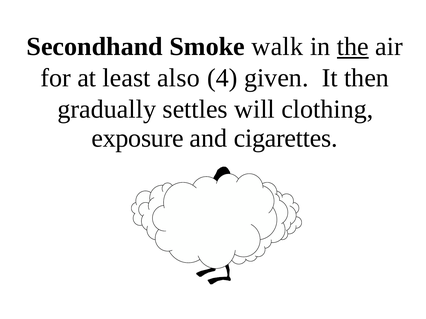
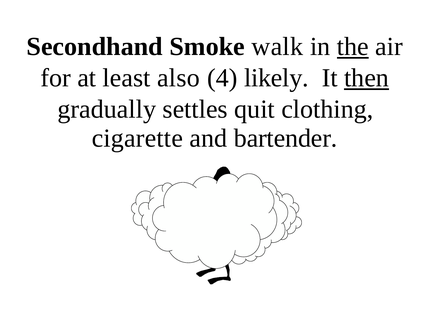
given: given -> likely
then underline: none -> present
will: will -> quit
exposure: exposure -> cigarette
cigarettes: cigarettes -> bartender
